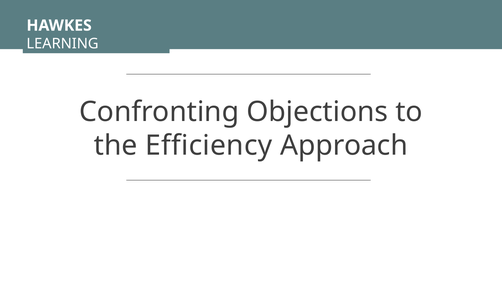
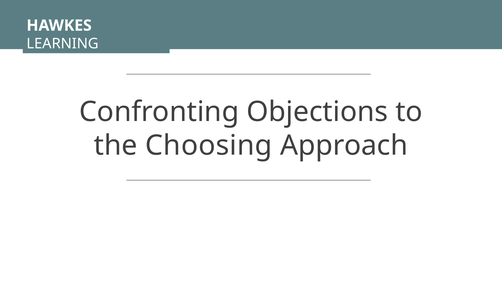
Efficiency: Efficiency -> Choosing
